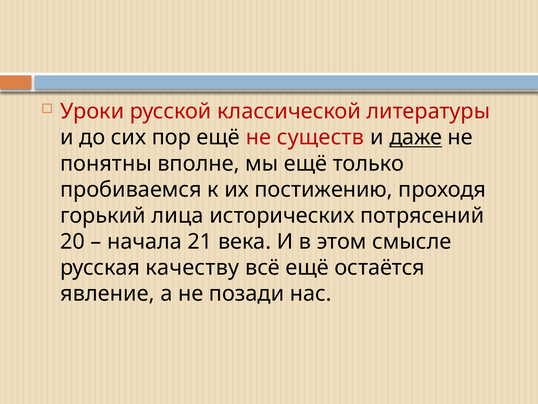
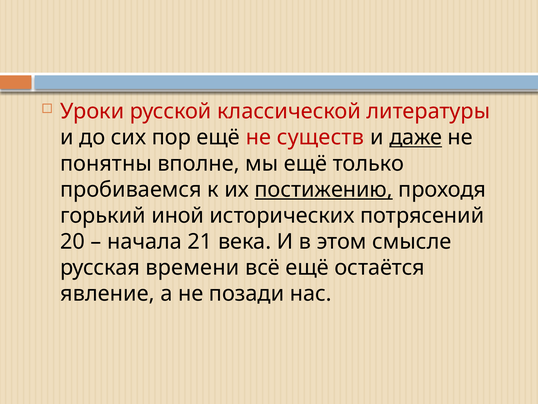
постижению underline: none -> present
лица: лица -> иной
качеству: качеству -> времени
